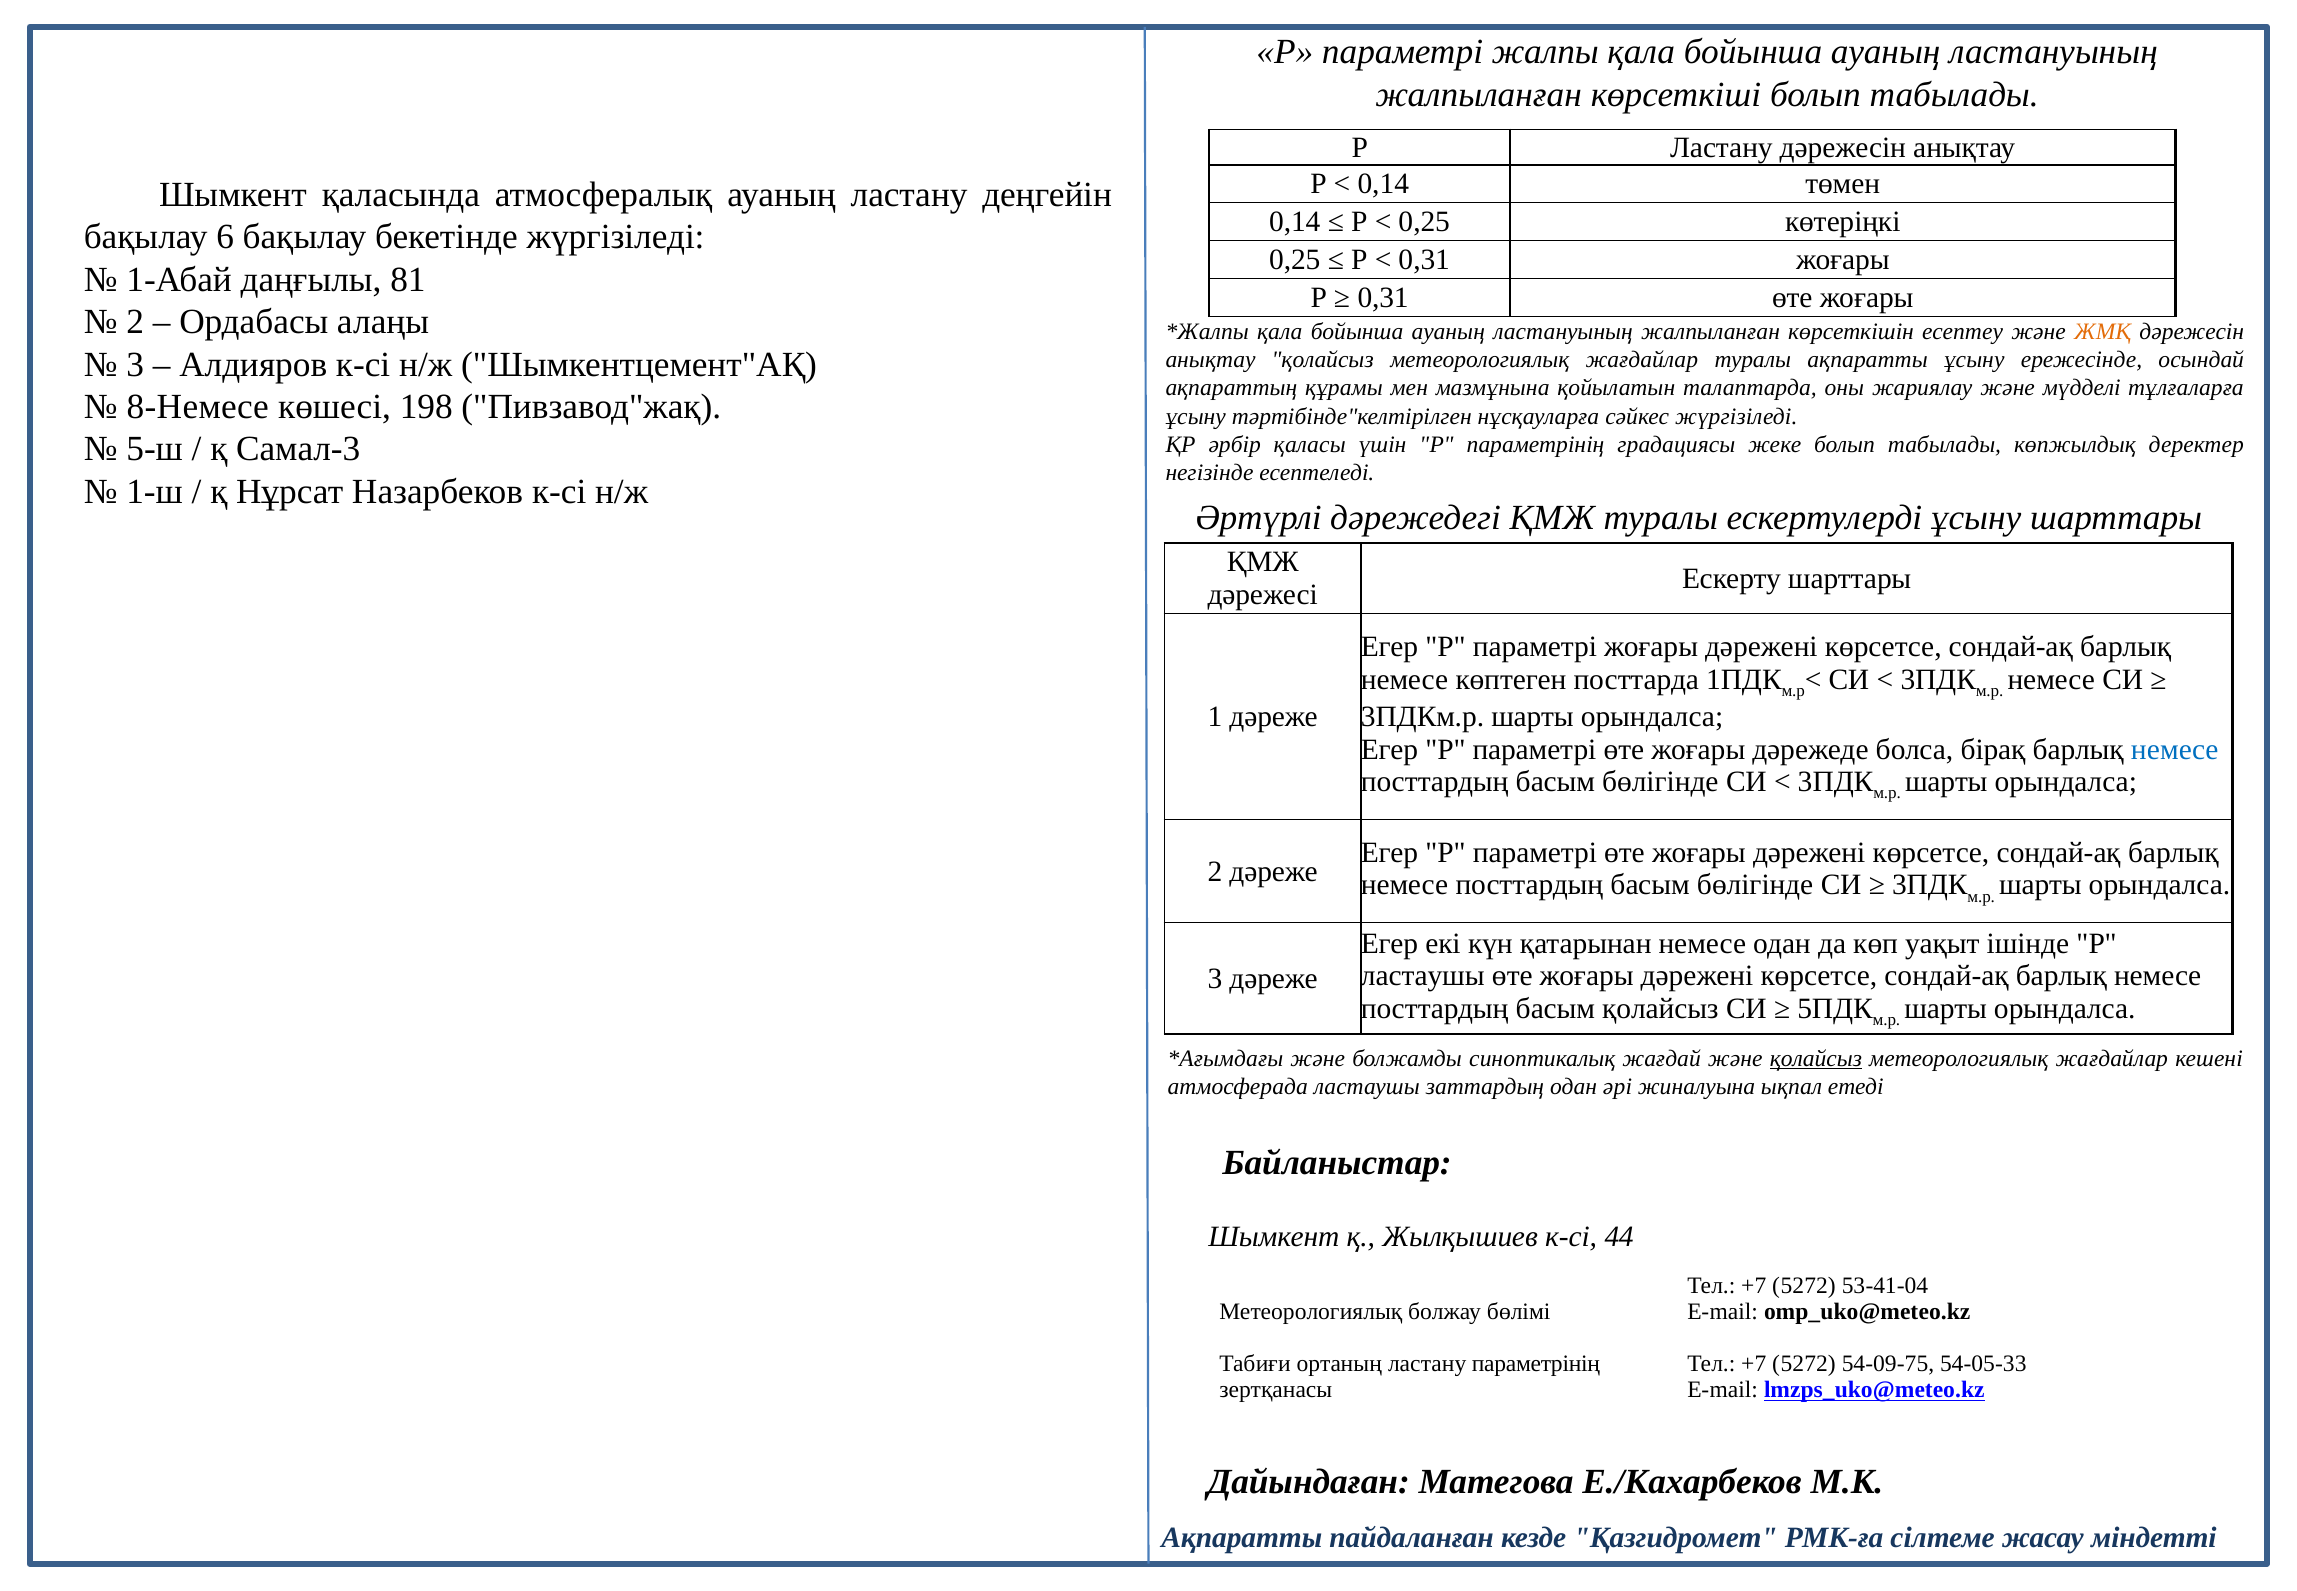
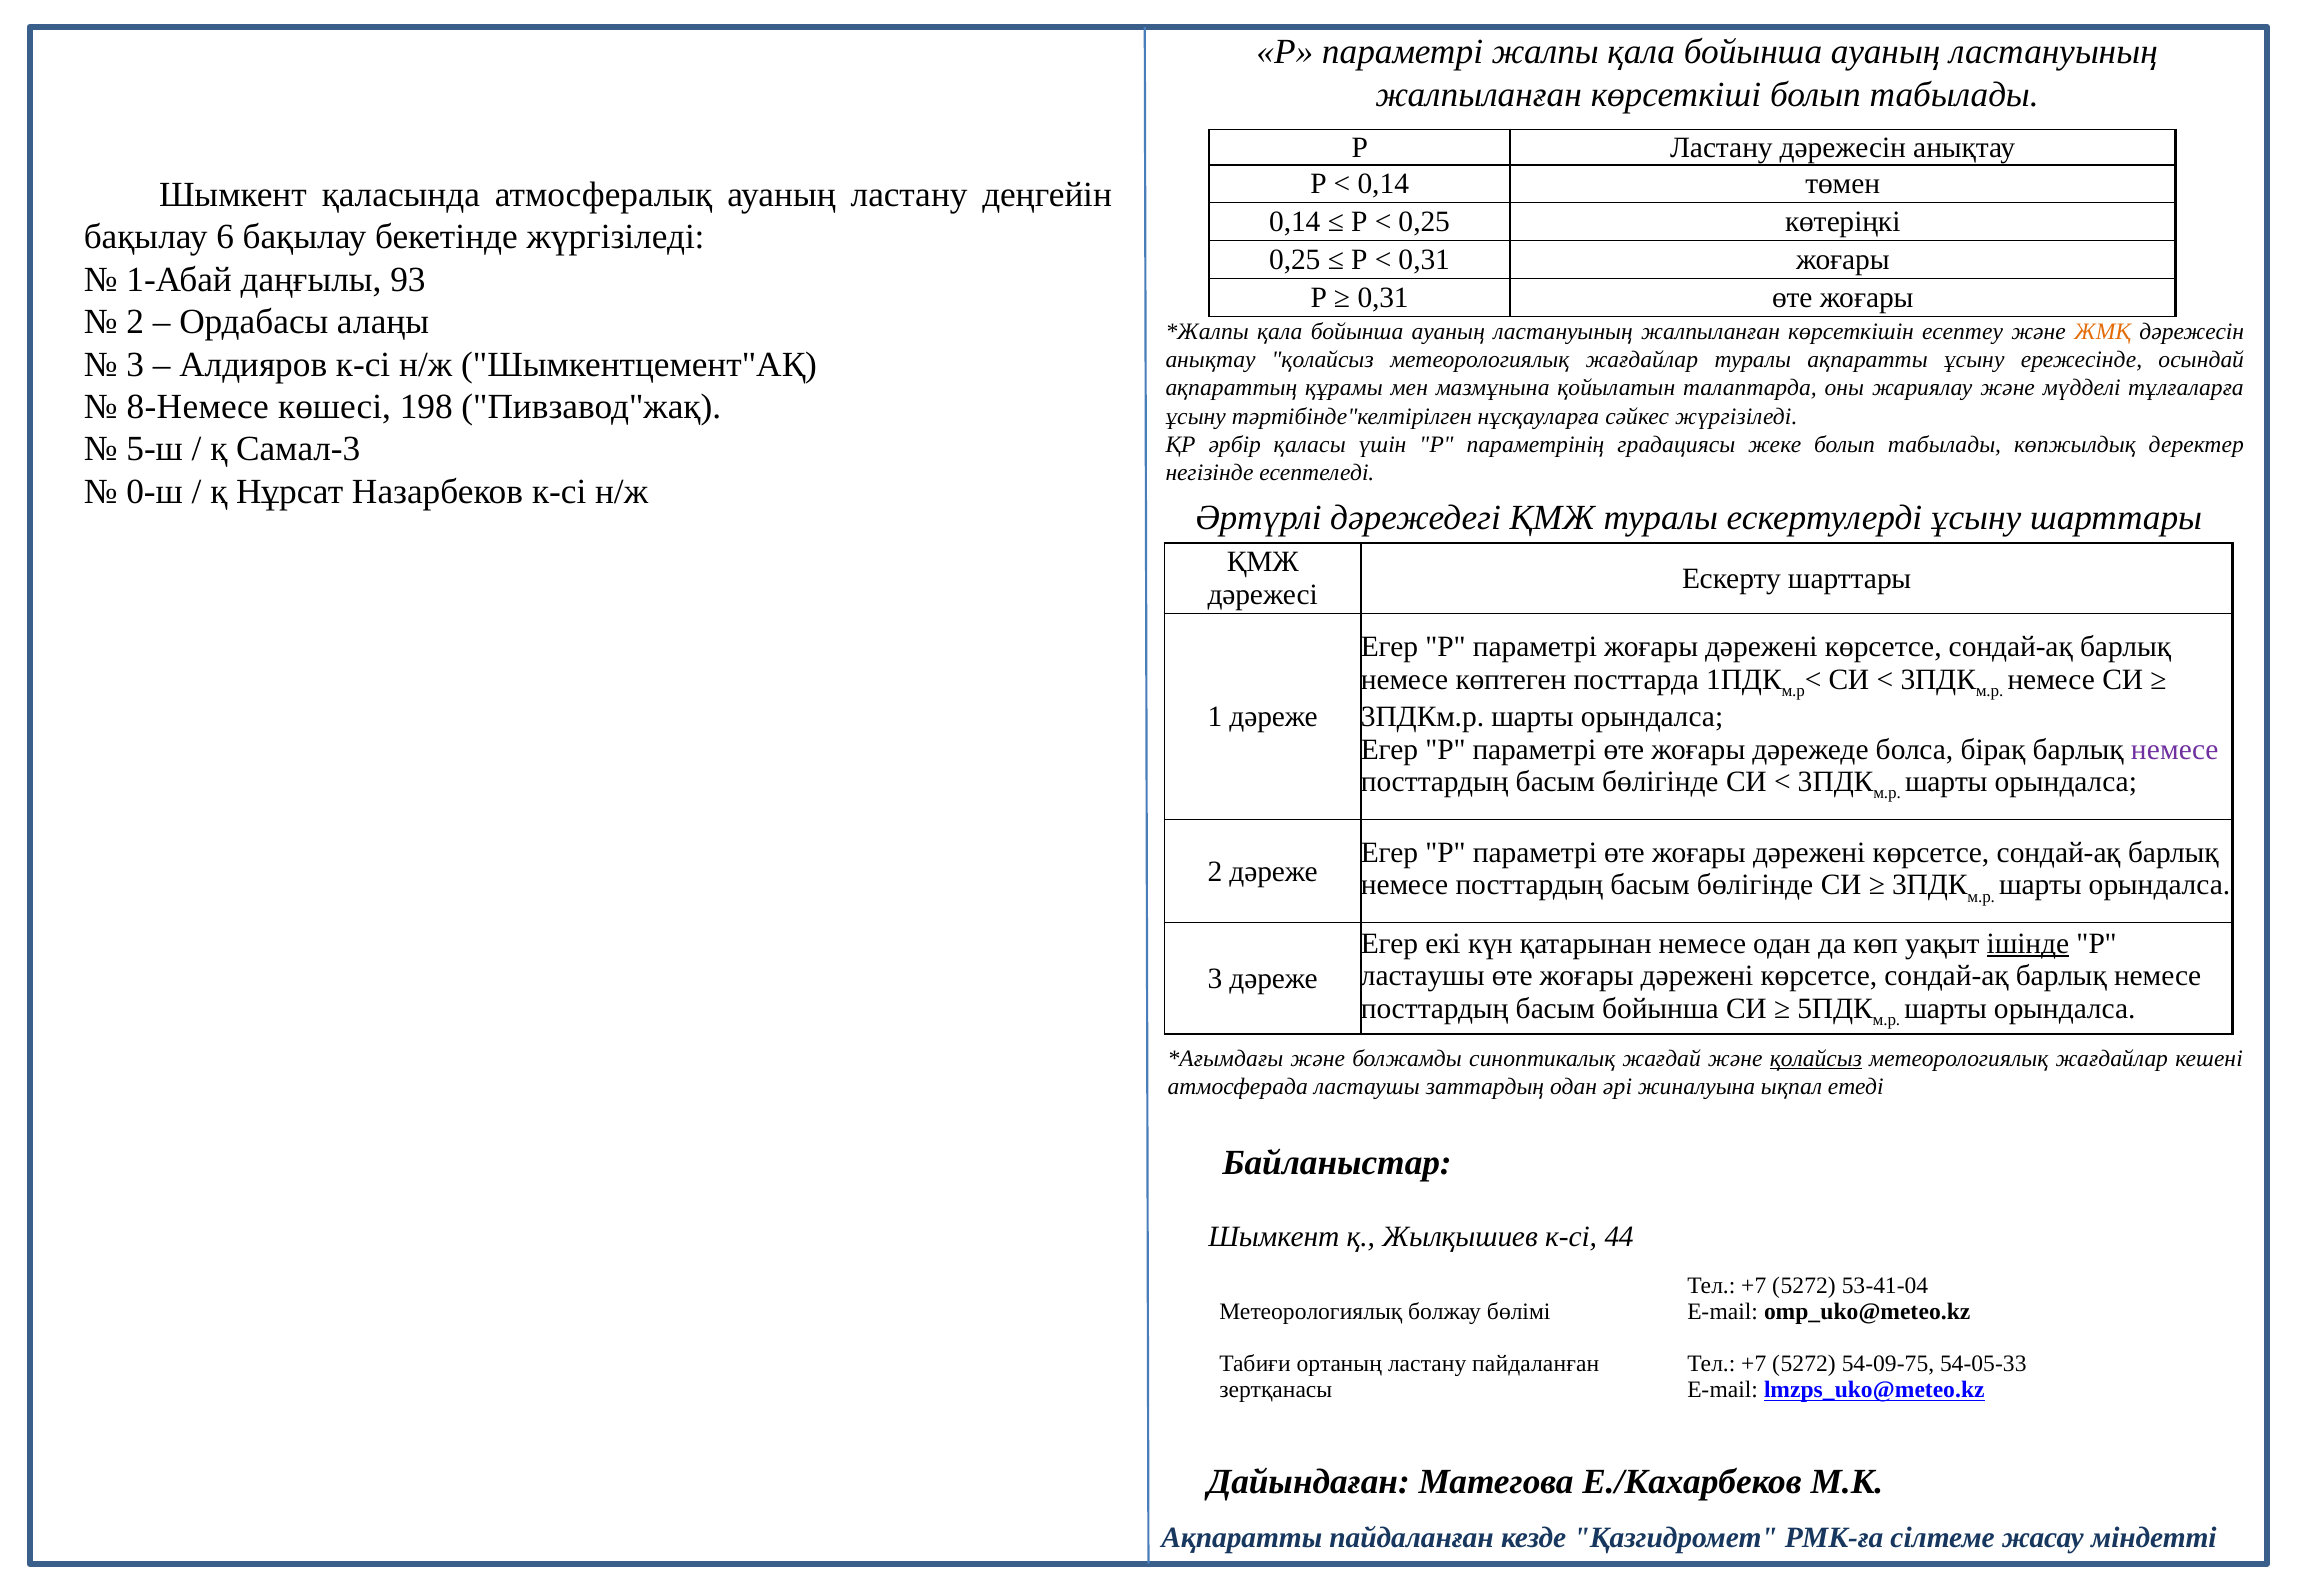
81: 81 -> 93
1-ш: 1-ш -> 0-ш
немесе at (2175, 749) colour: blue -> purple
ішінде underline: none -> present
басым қолайсыз: қолайсыз -> бойынша
ластану параметрінің: параметрінің -> пайдаланған
